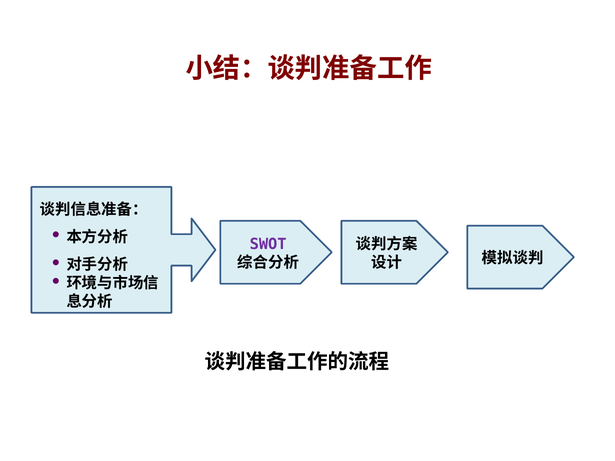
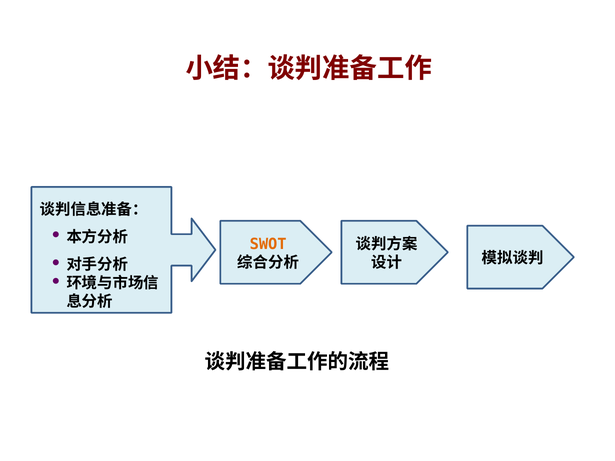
SWOT colour: purple -> orange
